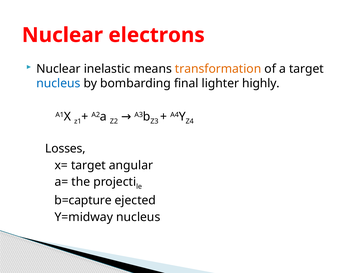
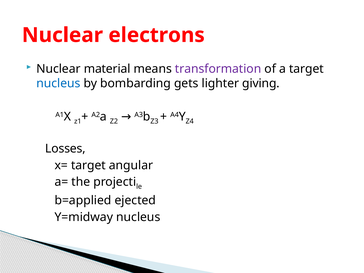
inelastic: inelastic -> material
transformation colour: orange -> purple
final: final -> gets
highly: highly -> giving
b=capture: b=capture -> b=applied
